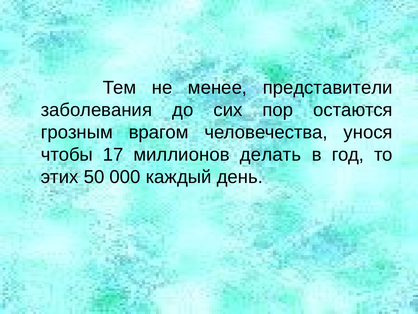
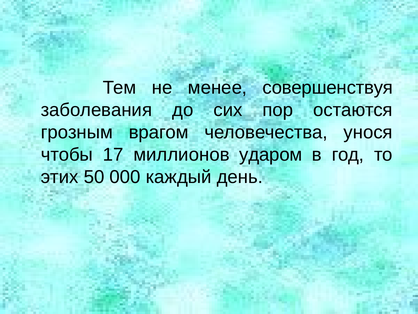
представители: представители -> совершенствуя
делать: делать -> ударом
